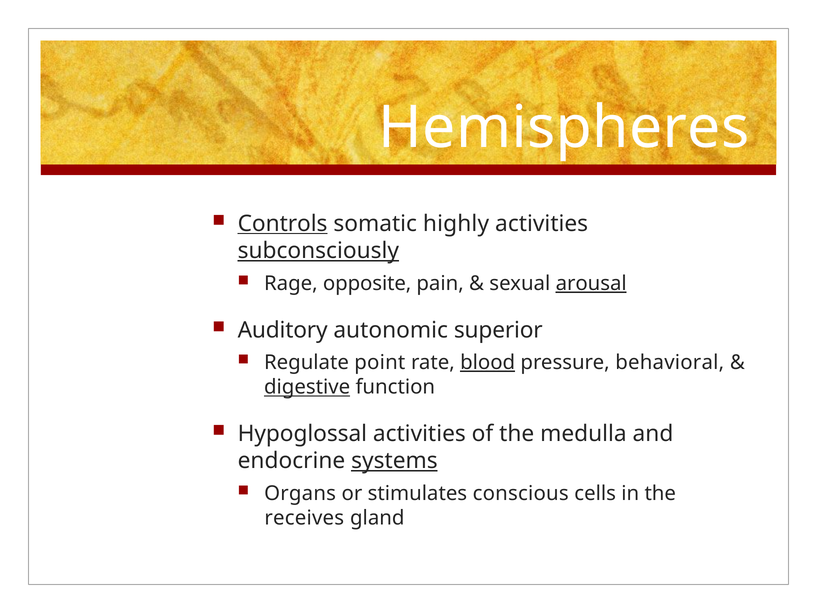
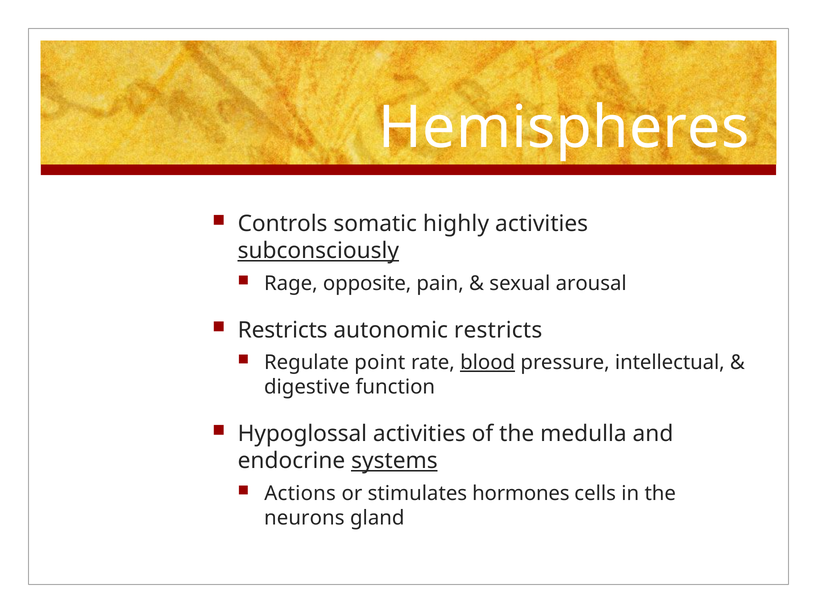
Controls underline: present -> none
arousal underline: present -> none
Auditory at (283, 330): Auditory -> Restricts
autonomic superior: superior -> restricts
behavioral: behavioral -> intellectual
digestive underline: present -> none
Organs: Organs -> Actions
conscious: conscious -> hormones
receives: receives -> neurons
